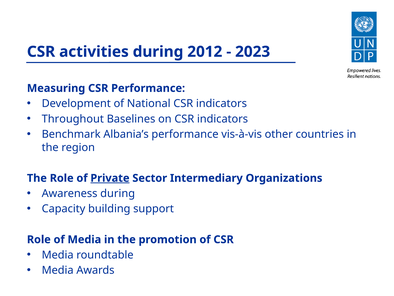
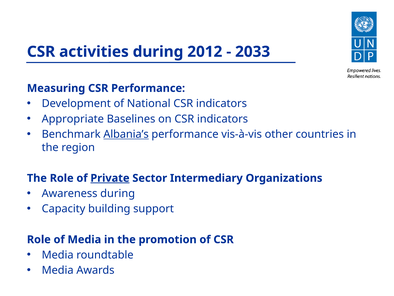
2023: 2023 -> 2033
Throughout: Throughout -> Appropriate
Albania’s underline: none -> present
